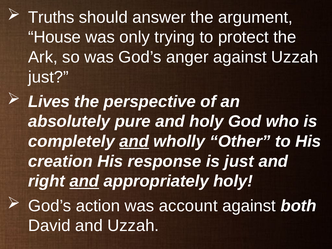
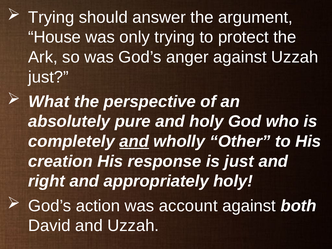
Truths at (51, 17): Truths -> Trying
Lives: Lives -> What
and at (84, 181) underline: present -> none
